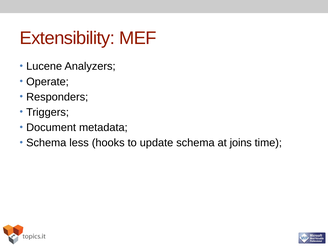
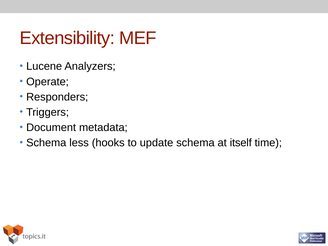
joins: joins -> itself
